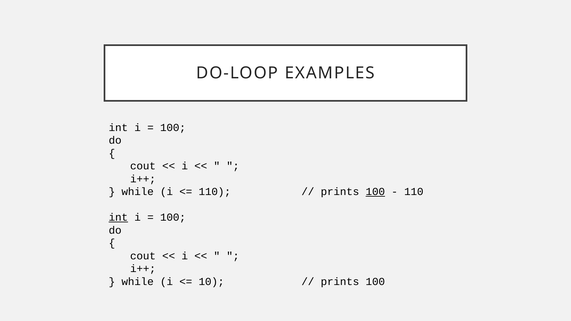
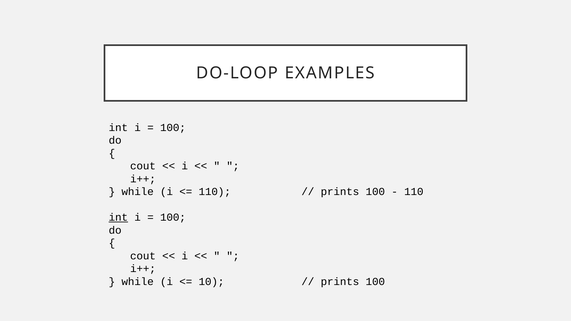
100 at (375, 192) underline: present -> none
